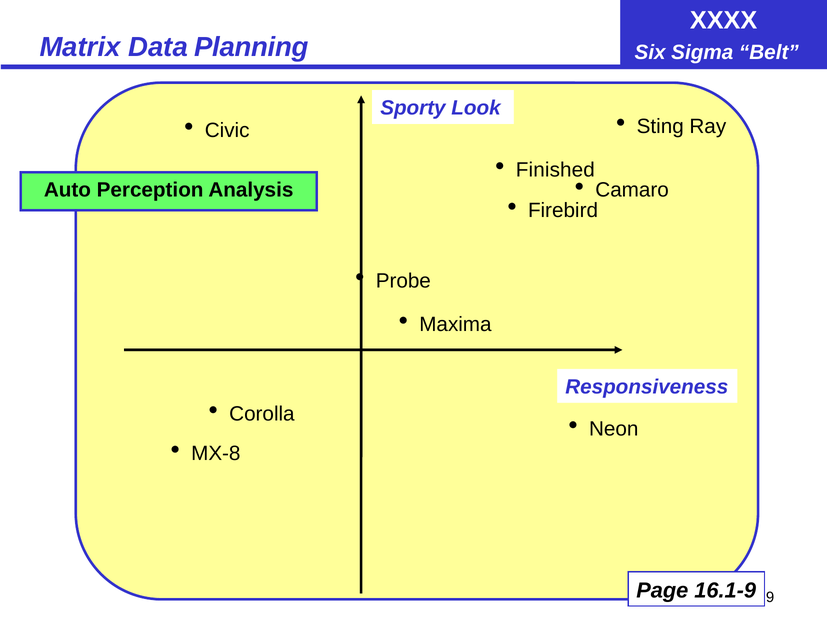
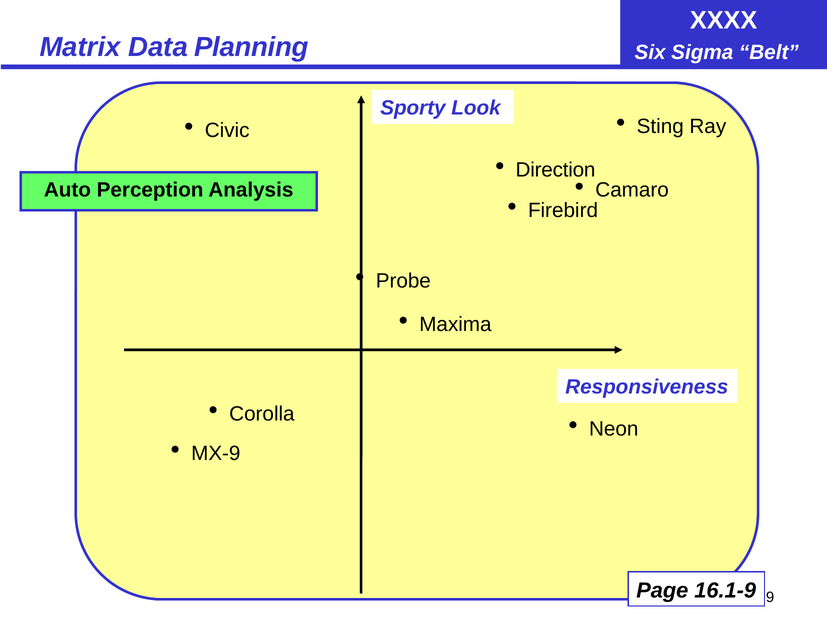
Finished: Finished -> Direction
MX-8: MX-8 -> MX-9
